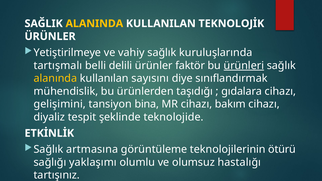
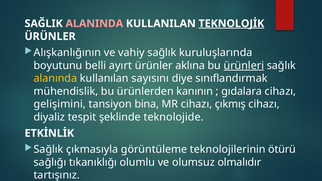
ALANINDA colour: yellow -> pink
TEKNOLOJİK underline: none -> present
Yetiştirilmeye: Yetiştirilmeye -> Alışkanlığının
tartışmalı: tartışmalı -> boyutunu
delili: delili -> ayırt
faktör: faktör -> aklına
taşıdığı: taşıdığı -> kanının
bakım: bakım -> çıkmış
artmasına: artmasına -> çıkmasıyla
yaklaşımı: yaklaşımı -> tıkanıklığı
hastalığı: hastalığı -> olmalıdır
